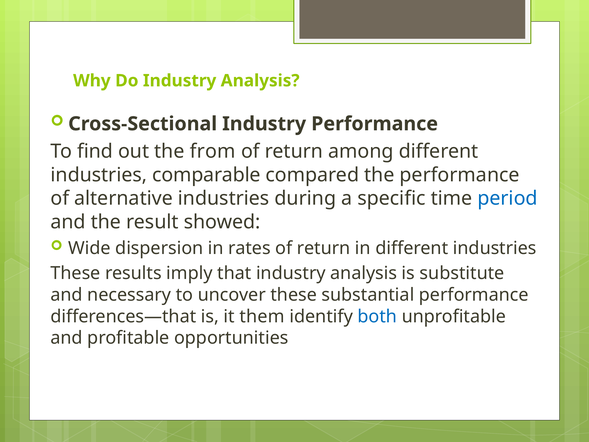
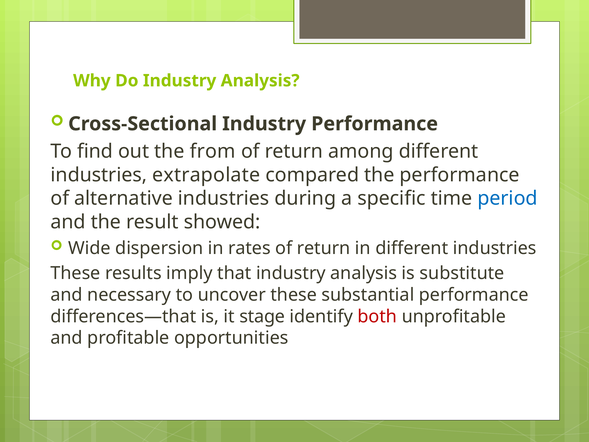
comparable: comparable -> extrapolate
them: them -> stage
both colour: blue -> red
